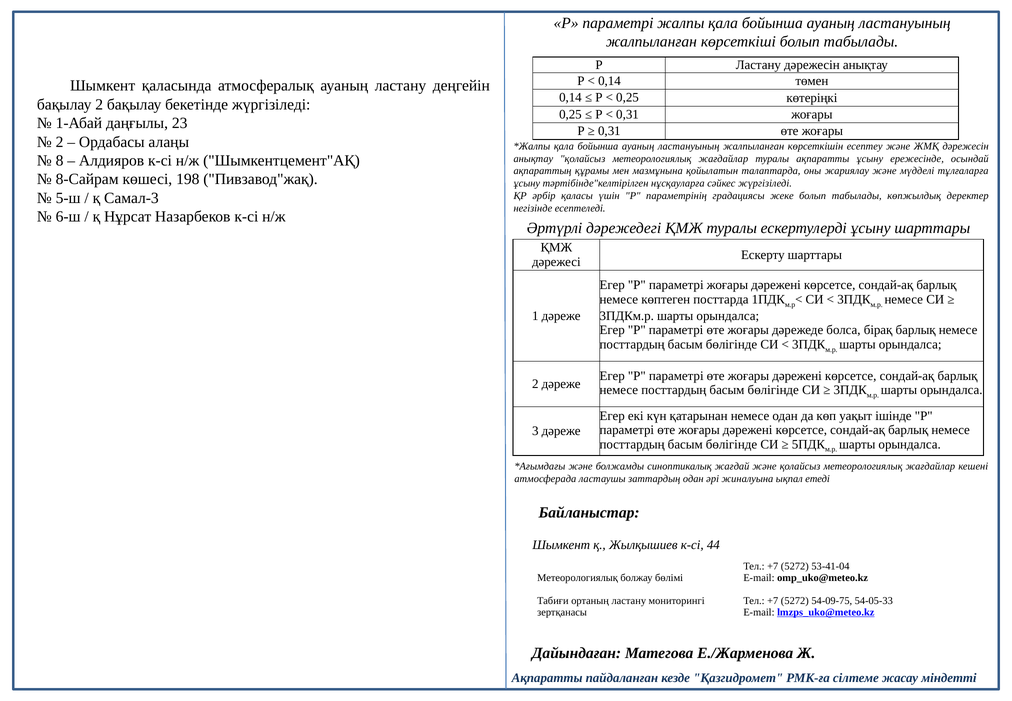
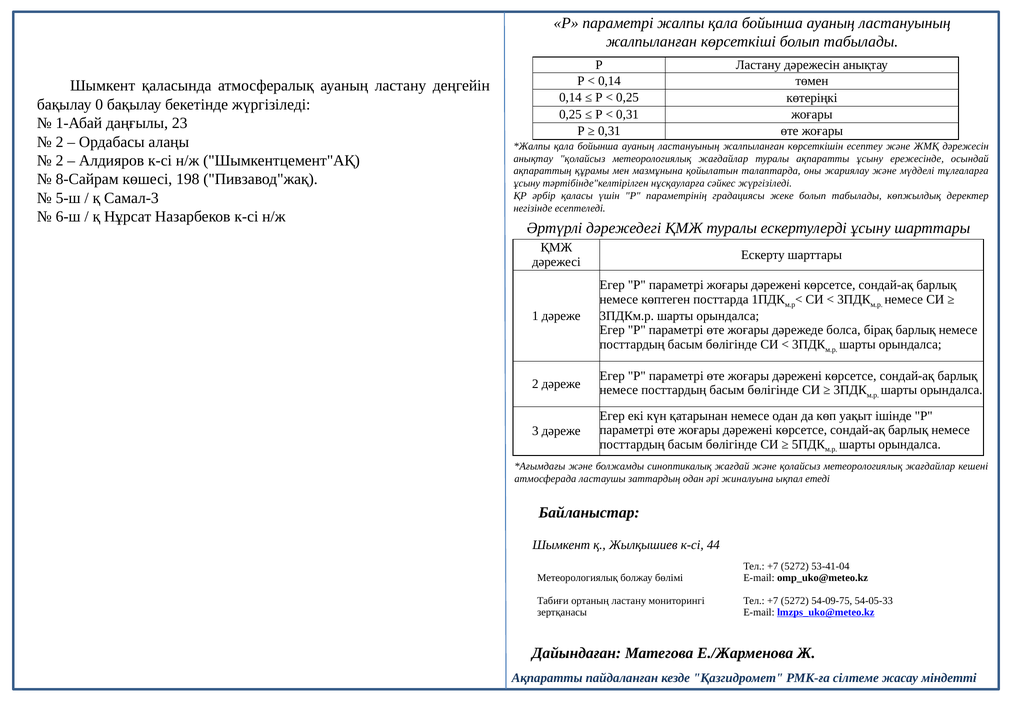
бақылау 2: 2 -> 0
8 at (60, 160): 8 -> 2
